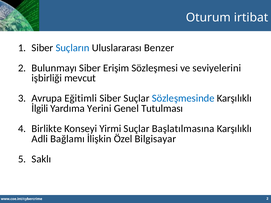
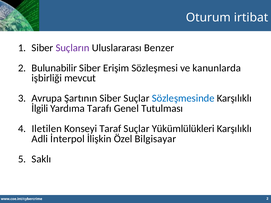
Suçların colour: blue -> purple
Bulunmayı: Bulunmayı -> Bulunabilir
seviyelerini: seviyelerini -> kanunlarda
Eğitimli: Eğitimli -> Şartının
Yerini: Yerini -> Tarafı
Birlikte: Birlikte -> Iletilen
Yirmi: Yirmi -> Taraf
Başlatılmasına: Başlatılmasına -> Yükümlülükleri
Bağlamı: Bağlamı -> İnterpol
